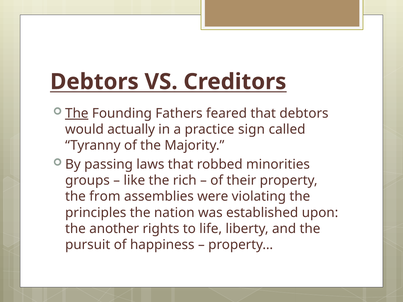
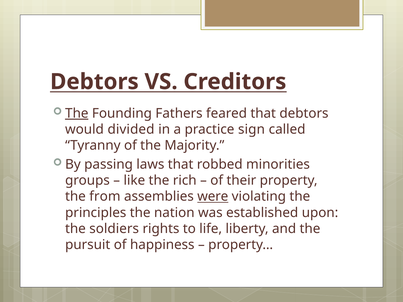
actually: actually -> divided
were underline: none -> present
another: another -> soldiers
